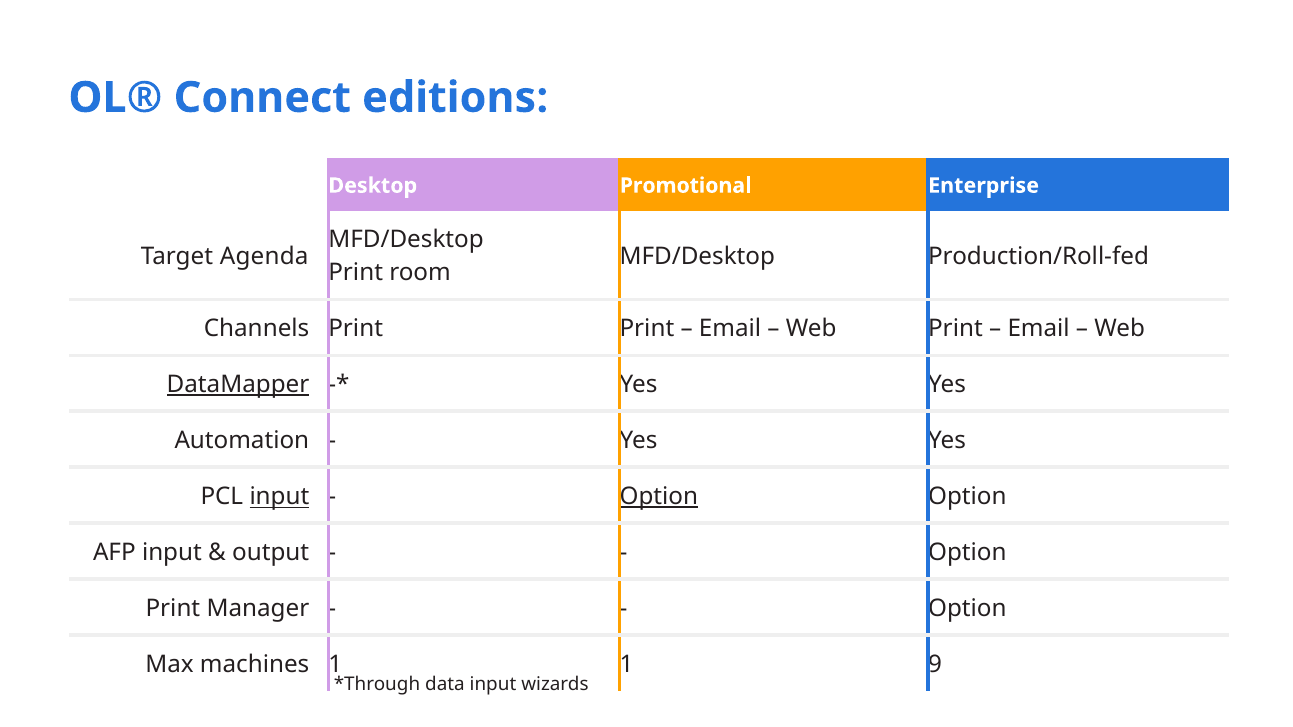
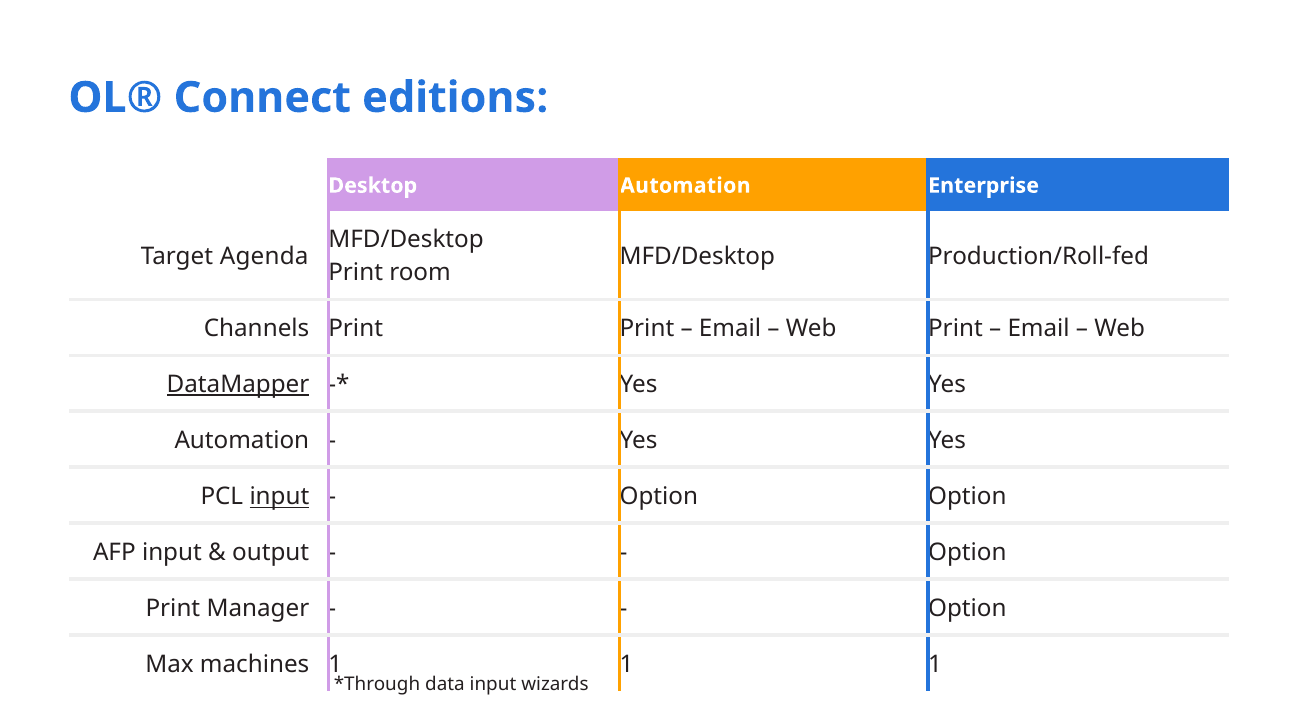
Desktop Promotional: Promotional -> Automation
Option at (659, 497) underline: present -> none
1 1 9: 9 -> 1
